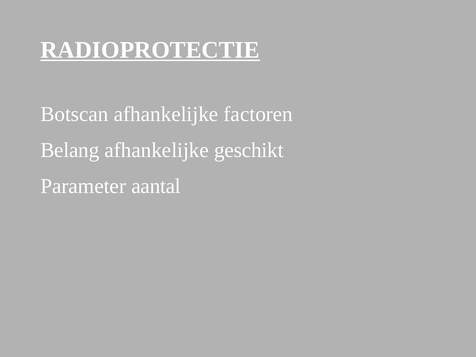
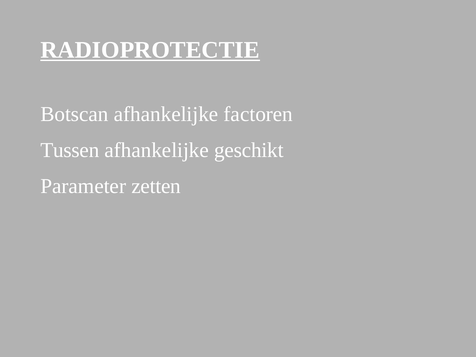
Belang: Belang -> Tussen
aantal: aantal -> zetten
